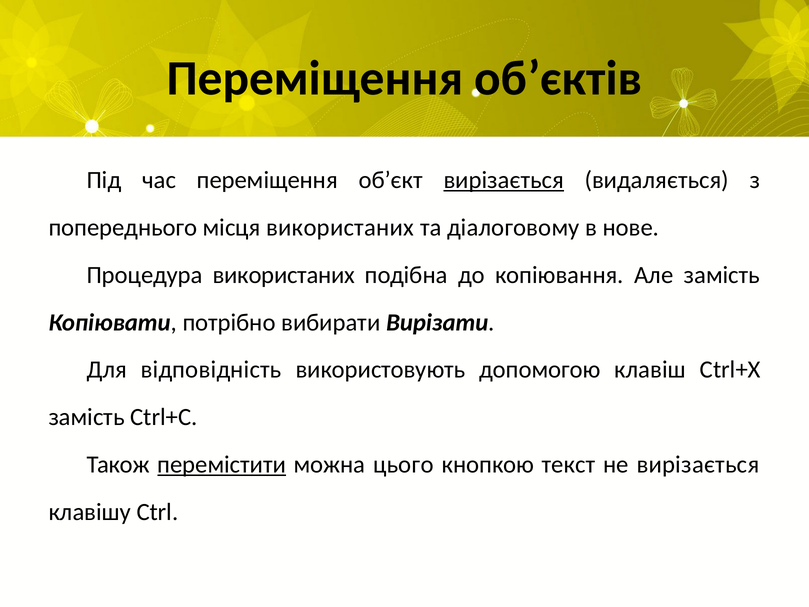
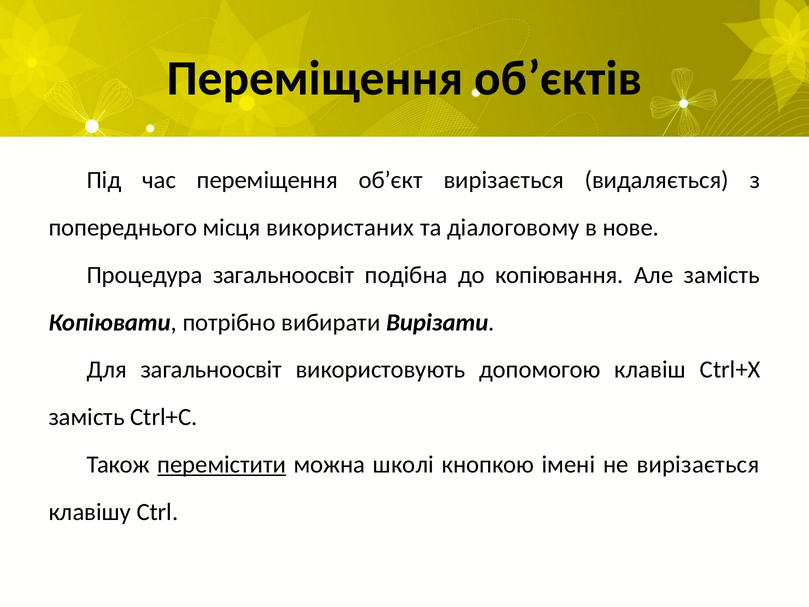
вирізається at (504, 180) underline: present -> none
Процедура використаних: використаних -> загальноосвіт
Для відповідність: відповідність -> загальноосвіт
цього: цього -> школі
текст: текст -> імені
